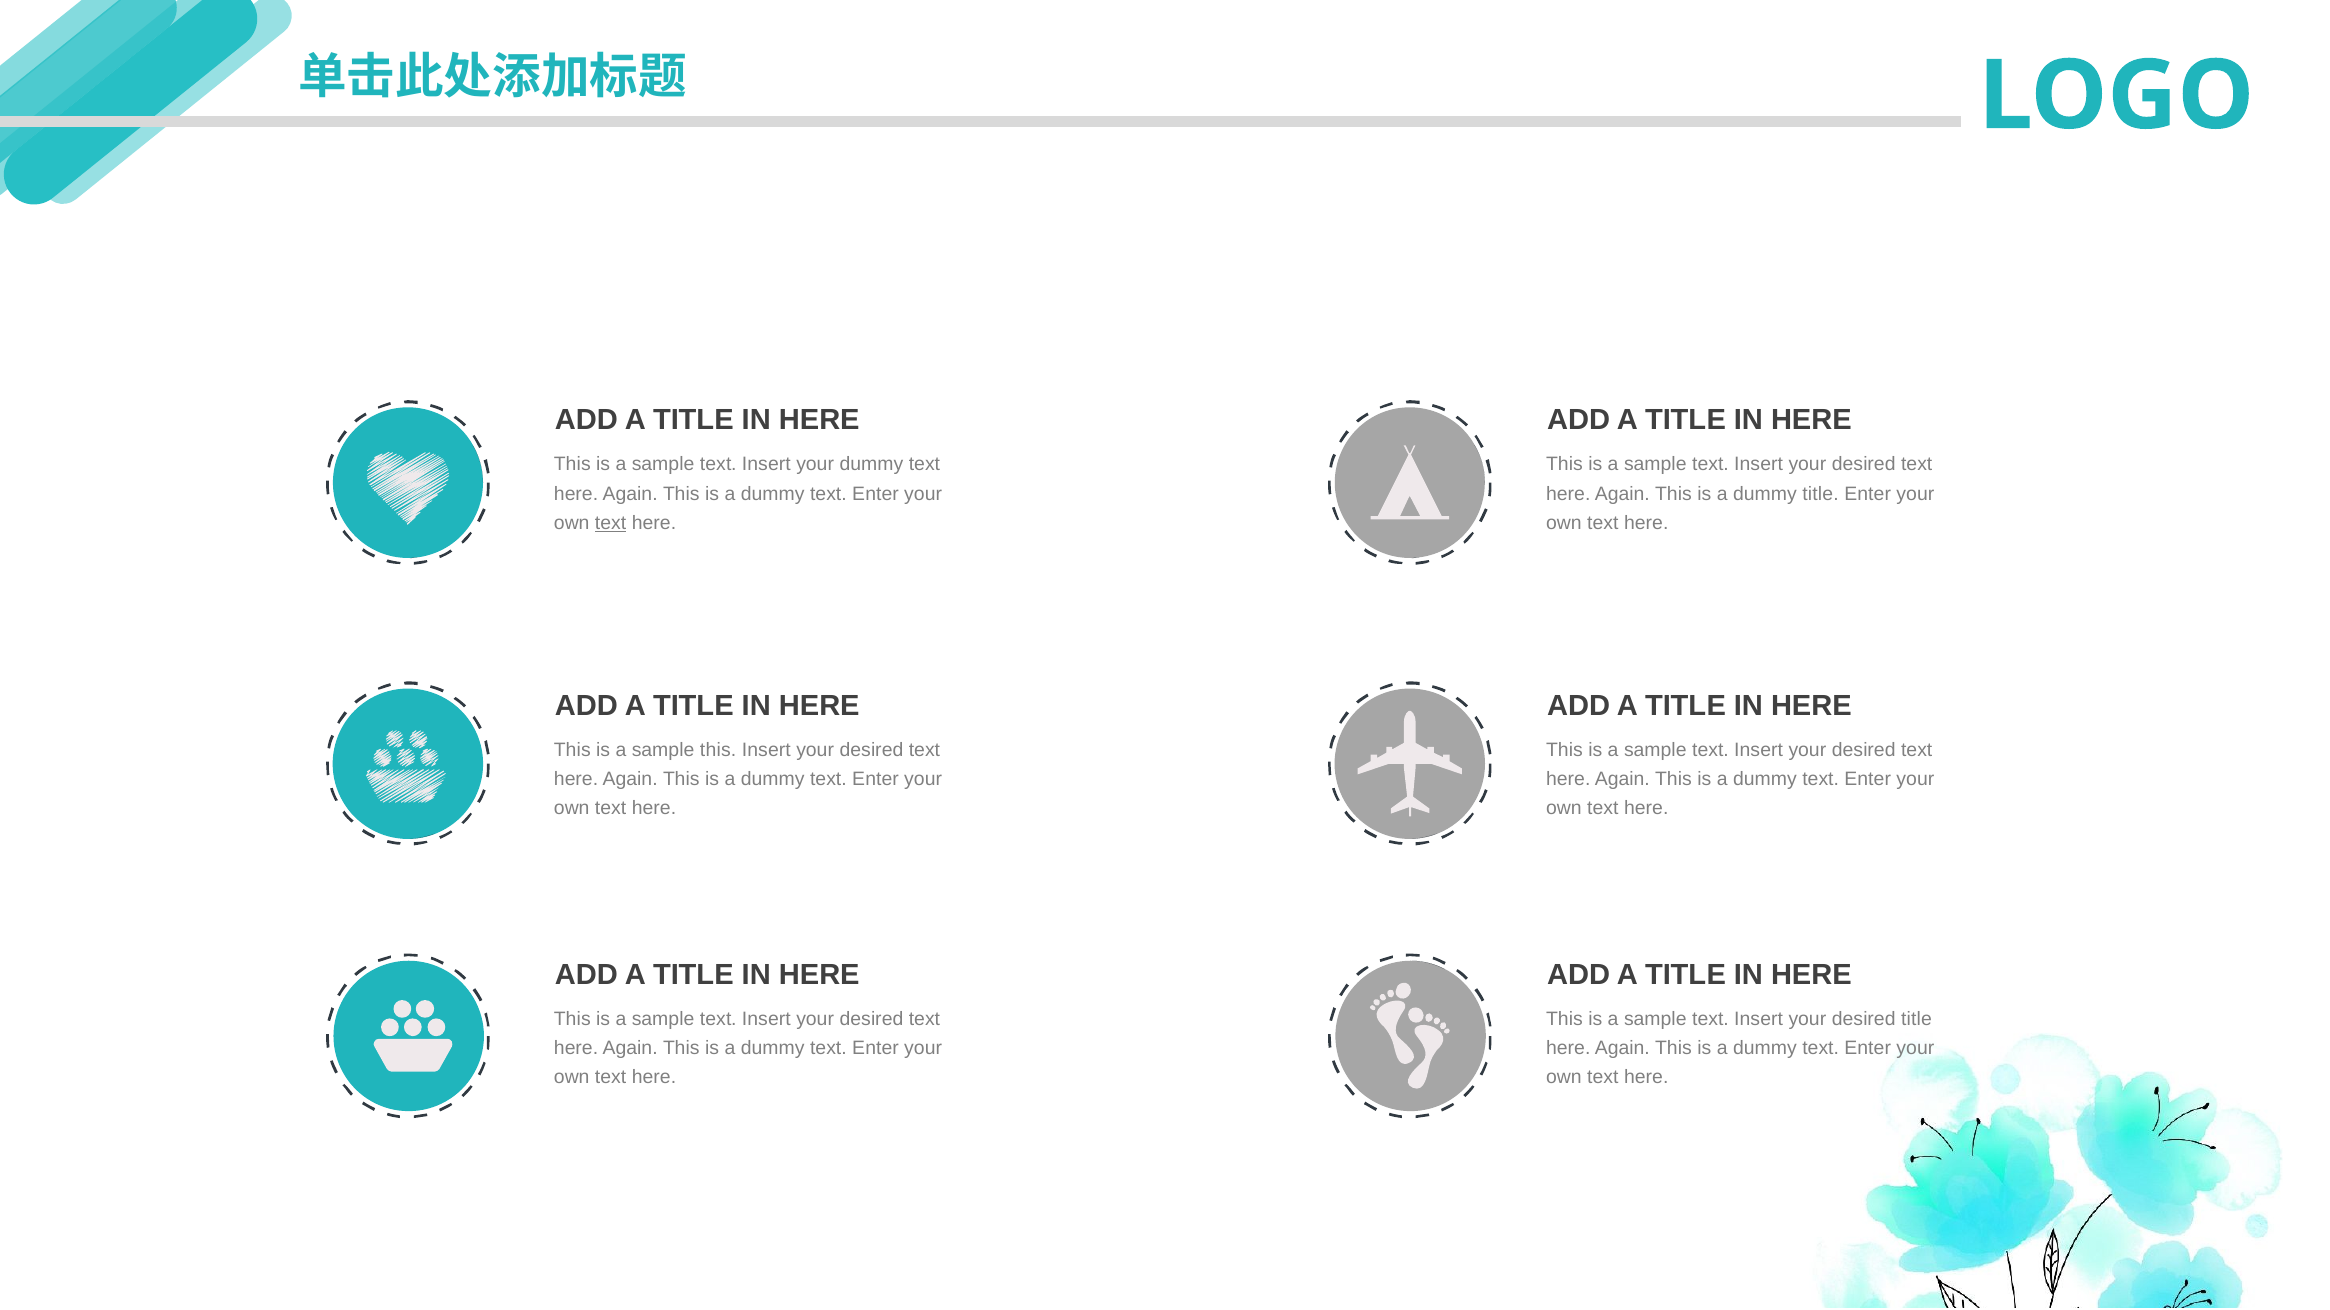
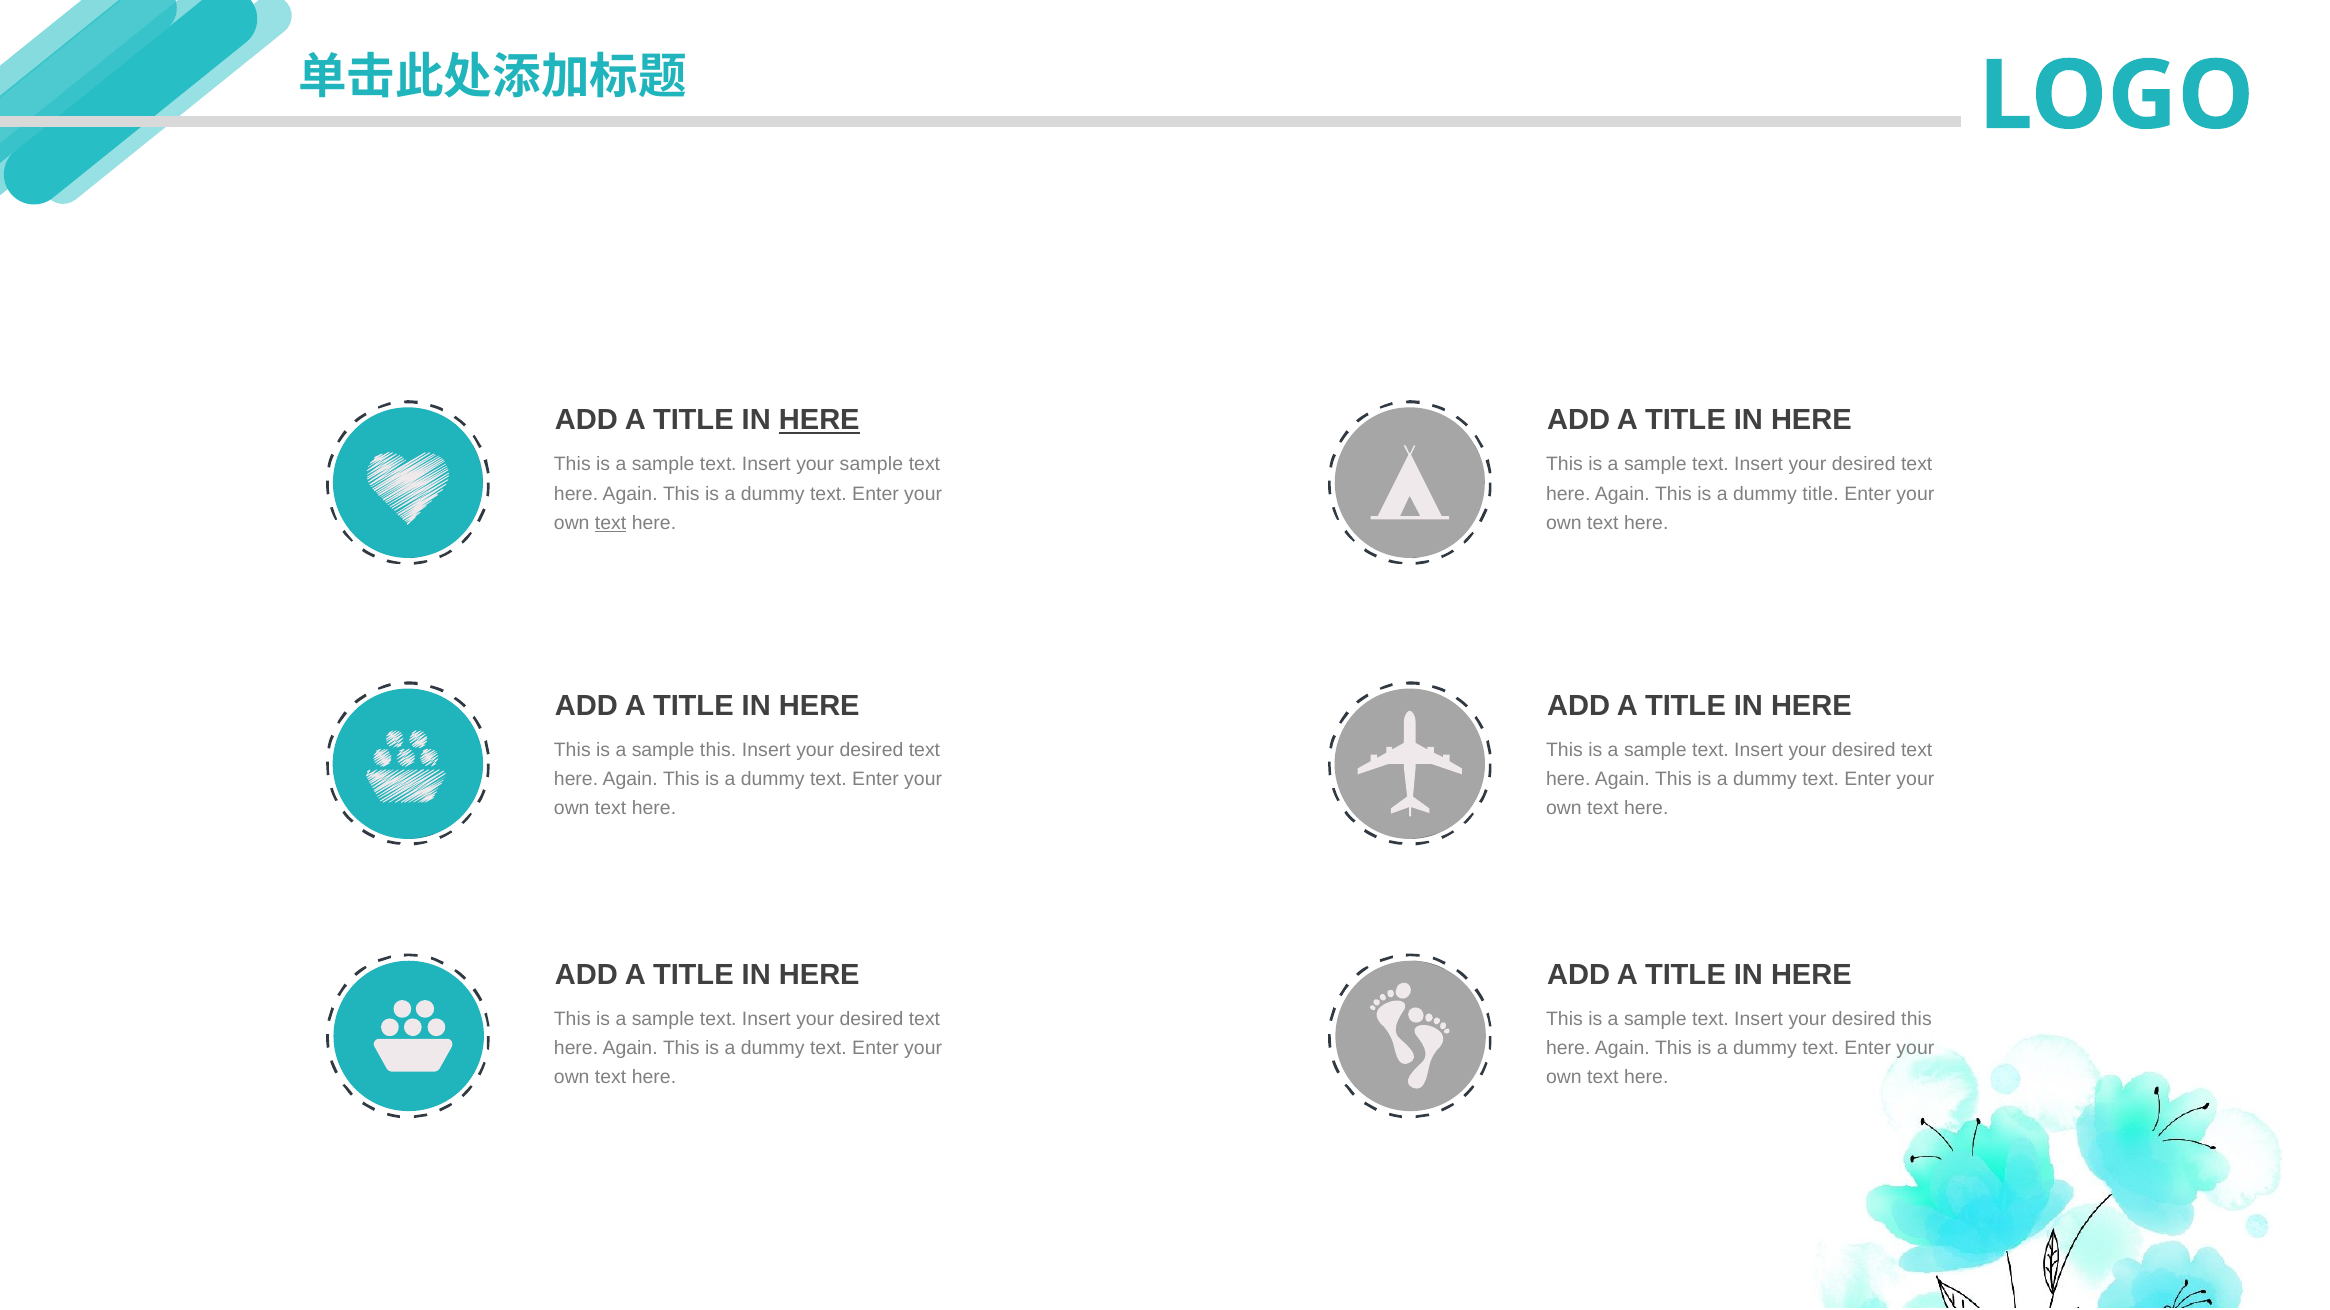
HERE at (819, 421) underline: none -> present
your dummy: dummy -> sample
desired title: title -> this
